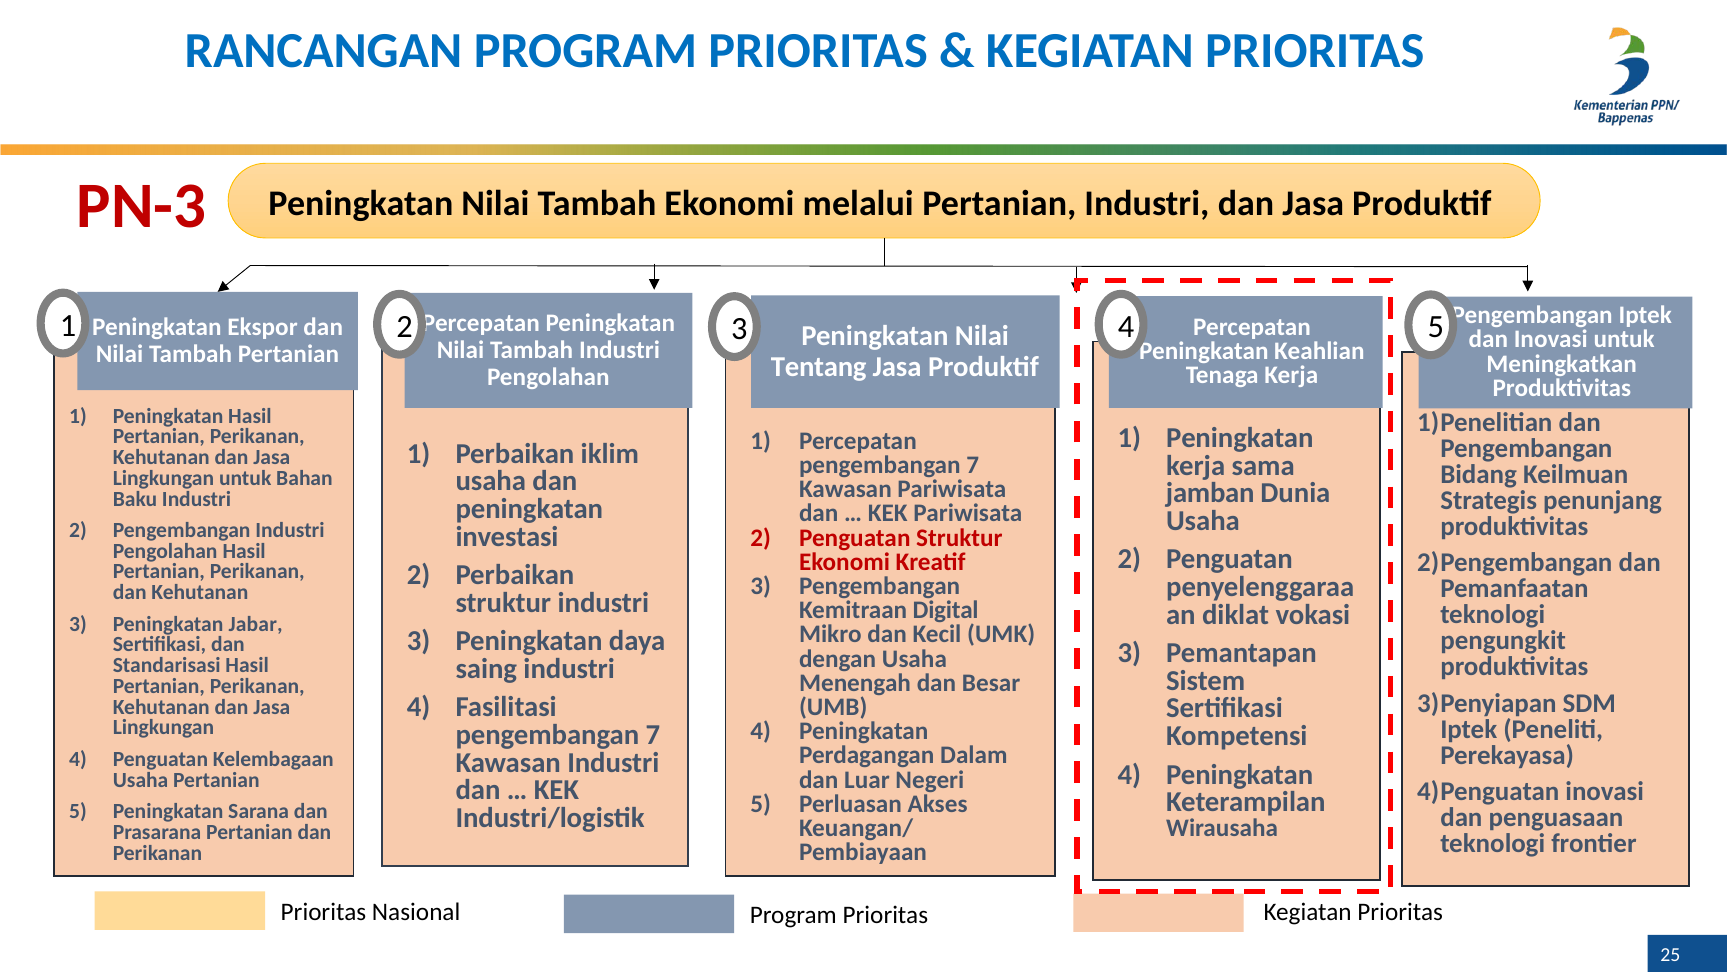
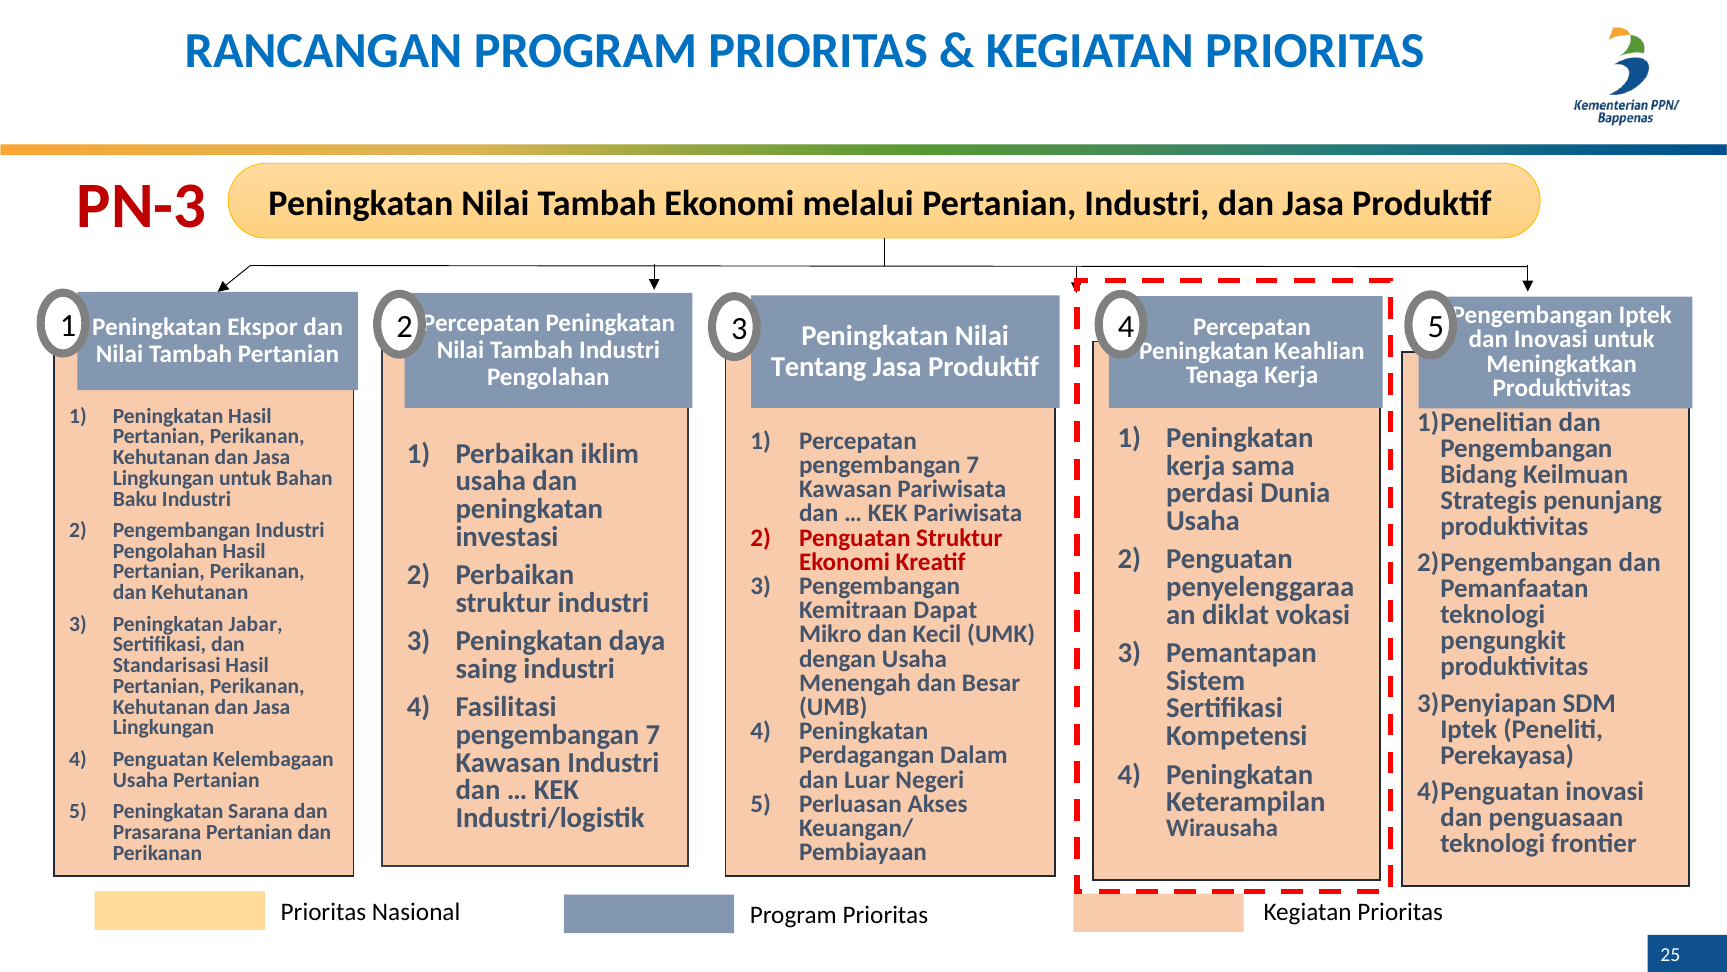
jamban: jamban -> perdasi
Digital: Digital -> Dapat
